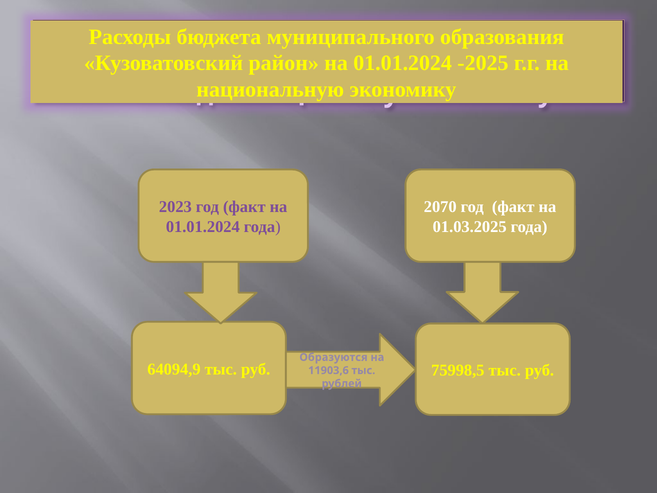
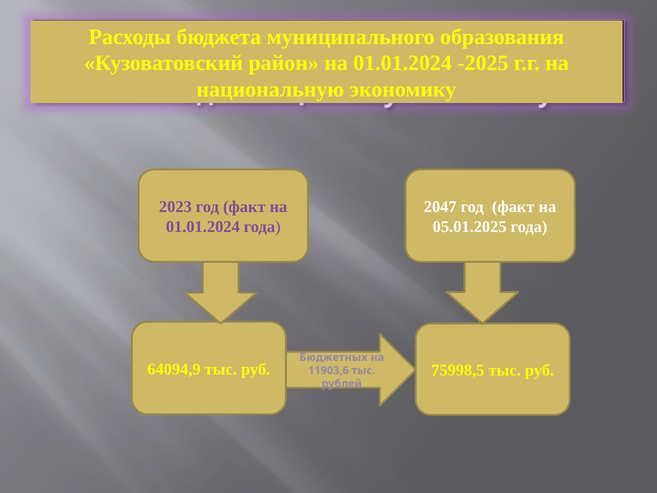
2070: 2070 -> 2047
01.03.2025: 01.03.2025 -> 05.01.2025
Образуются: Образуются -> Бюджетных
